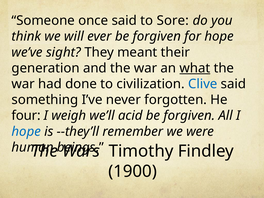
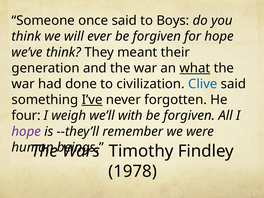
Sore: Sore -> Boys
we’ve sight: sight -> think
I’ve underline: none -> present
acid: acid -> with
hope at (26, 131) colour: blue -> purple
1900: 1900 -> 1978
